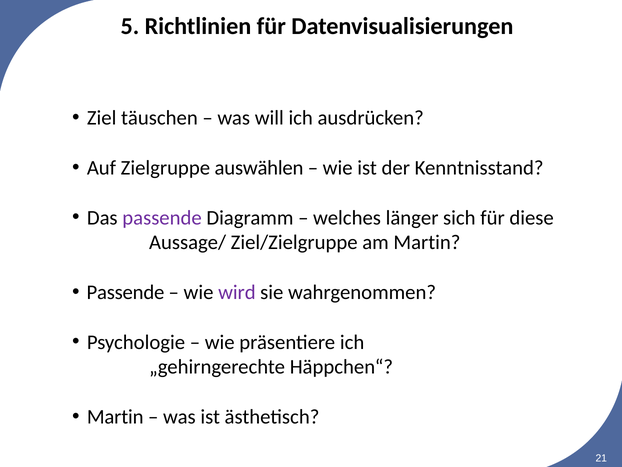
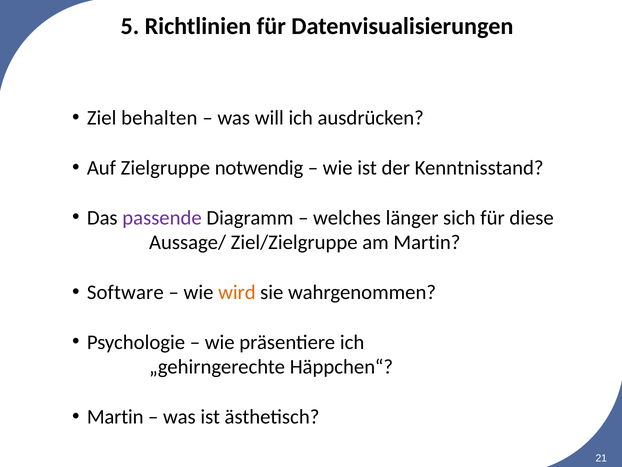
täuschen: täuschen -> behalten
auswählen: auswählen -> notwendig
Passende at (125, 292): Passende -> Software
wird colour: purple -> orange
